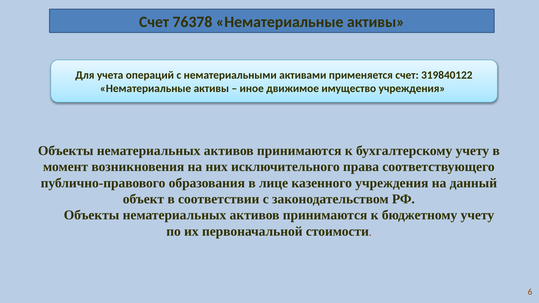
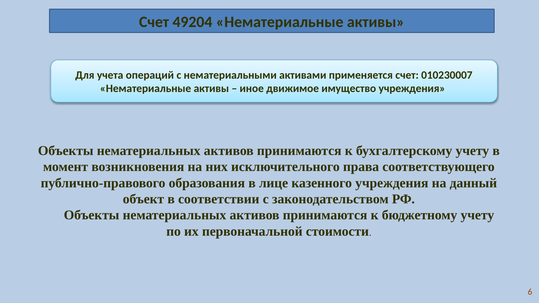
76378: 76378 -> 49204
319840122: 319840122 -> 010230007
